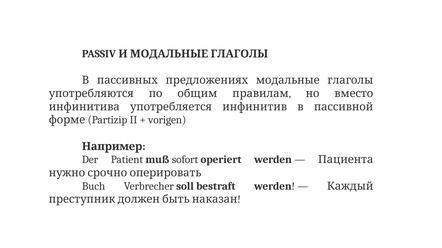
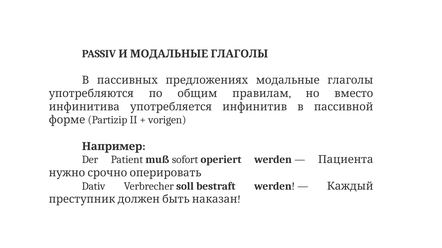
Buch: Buch -> Dativ
